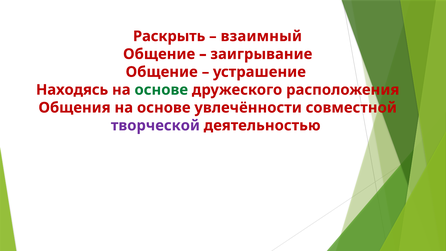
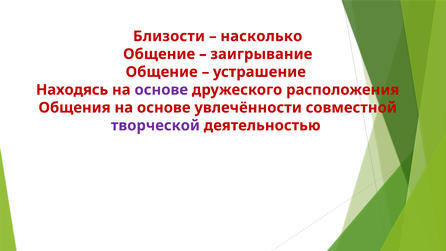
Раскрыть: Раскрыть -> Близости
взаимный: взаимный -> насколько
основе at (161, 90) colour: green -> purple
